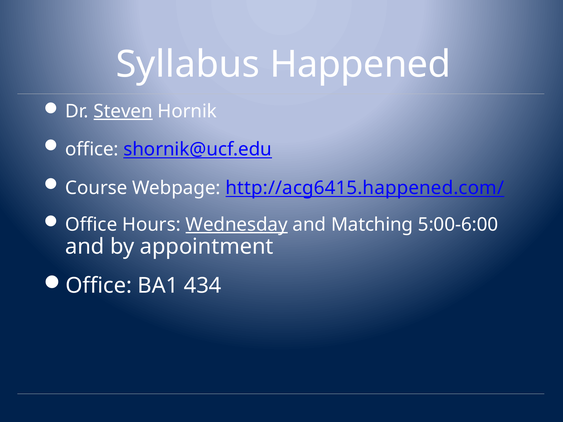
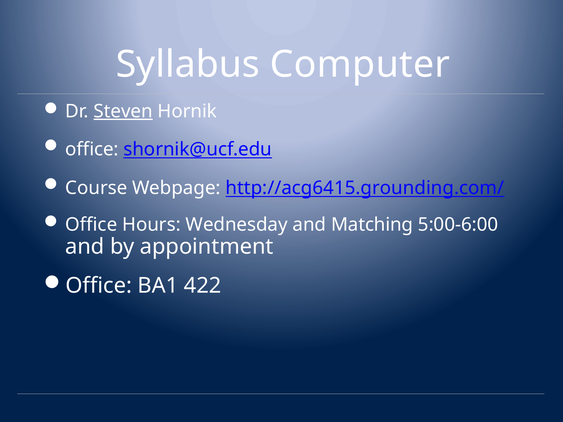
Happened: Happened -> Computer
http://acg6415.happened.com/: http://acg6415.happened.com/ -> http://acg6415.grounding.com/
Wednesday underline: present -> none
434: 434 -> 422
